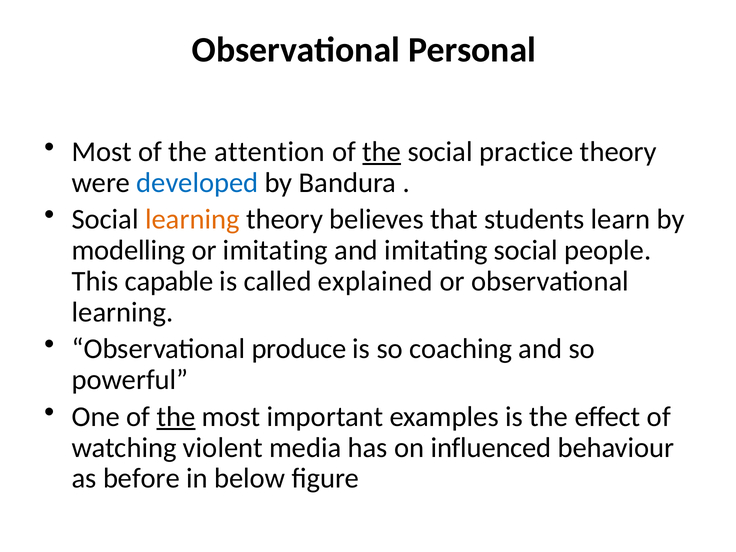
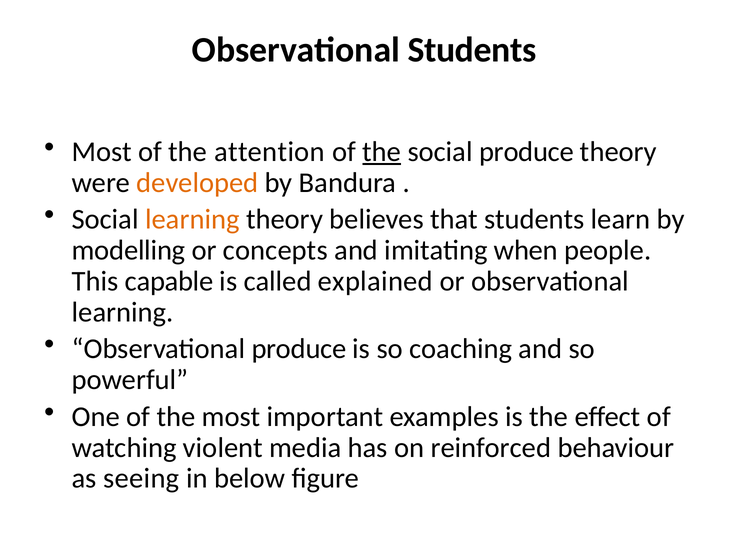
Observational Personal: Personal -> Students
social practice: practice -> produce
developed colour: blue -> orange
or imitating: imitating -> concepts
imitating social: social -> when
the at (176, 417) underline: present -> none
influenced: influenced -> reinforced
before: before -> seeing
